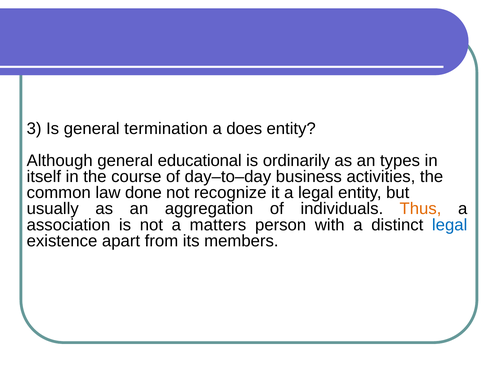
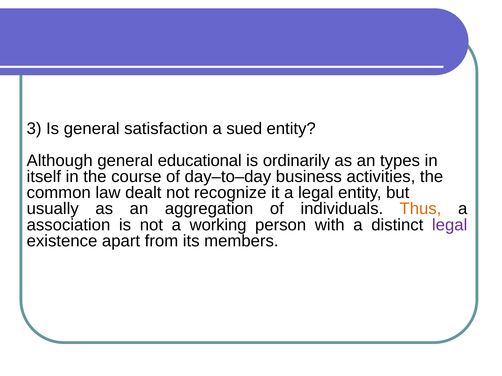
termination: termination -> satisfaction
does: does -> sued
done: done -> dealt
matters: matters -> working
legal at (450, 225) colour: blue -> purple
